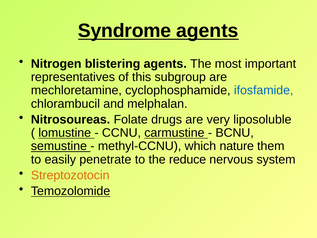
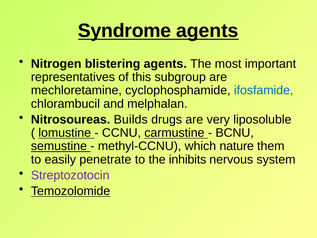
Folate: Folate -> Builds
reduce: reduce -> inhibits
Streptozotocin colour: orange -> purple
